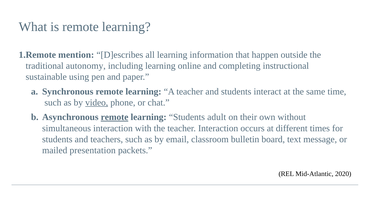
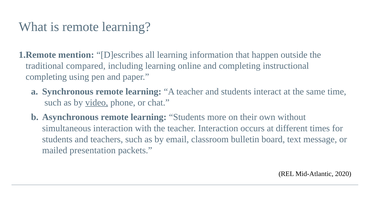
autonomy: autonomy -> compared
sustainable at (46, 77): sustainable -> completing
remote at (115, 117) underline: present -> none
adult: adult -> more
